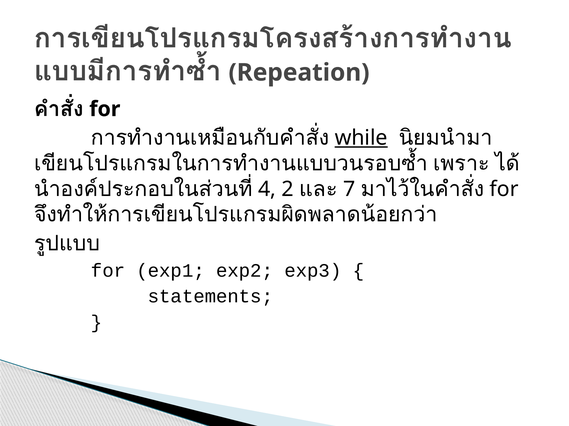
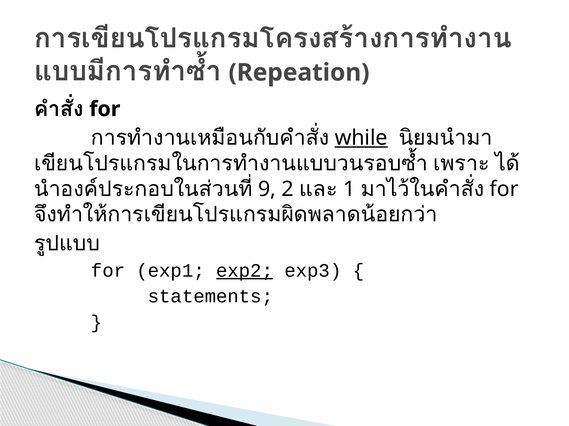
4: 4 -> 9
7: 7 -> 1
exp2 underline: none -> present
